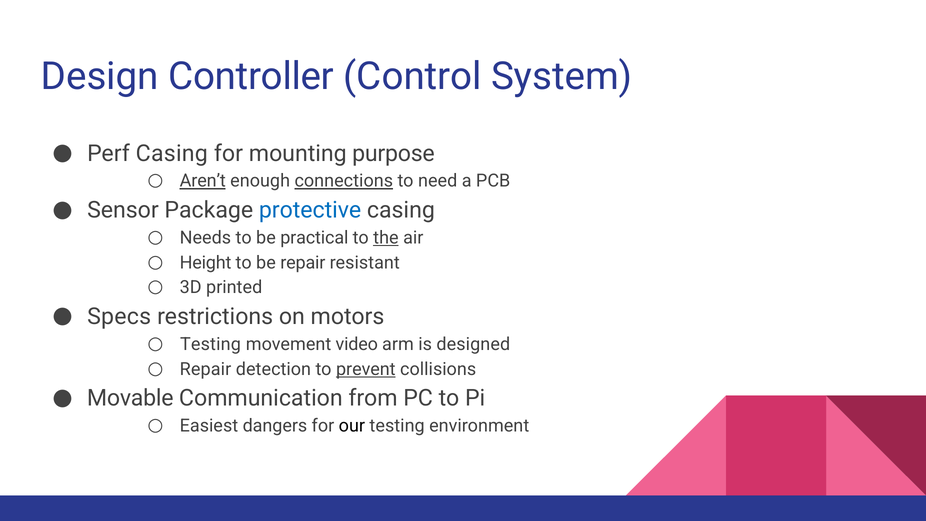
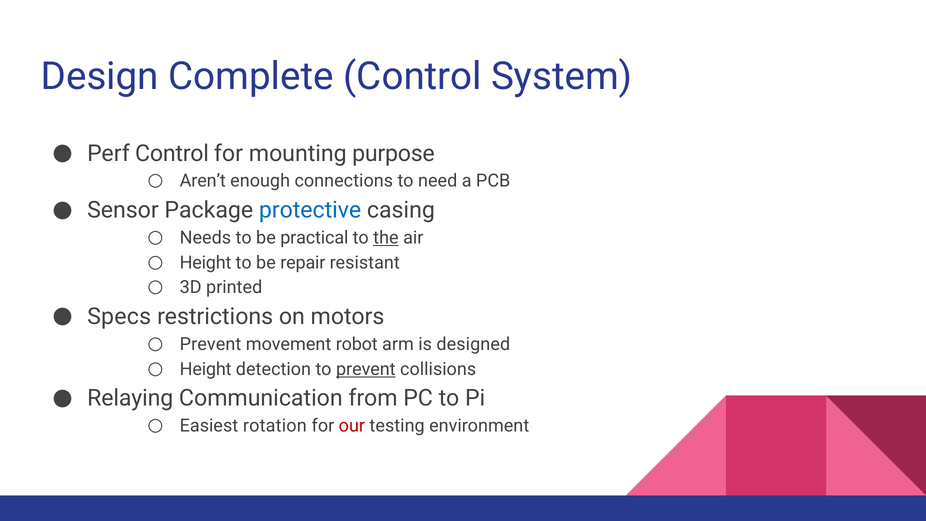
Controller: Controller -> Complete
Perf Casing: Casing -> Control
Aren’t underline: present -> none
connections underline: present -> none
Testing at (210, 344): Testing -> Prevent
video: video -> robot
Repair at (206, 369): Repair -> Height
Movable: Movable -> Relaying
dangers: dangers -> rotation
our colour: black -> red
